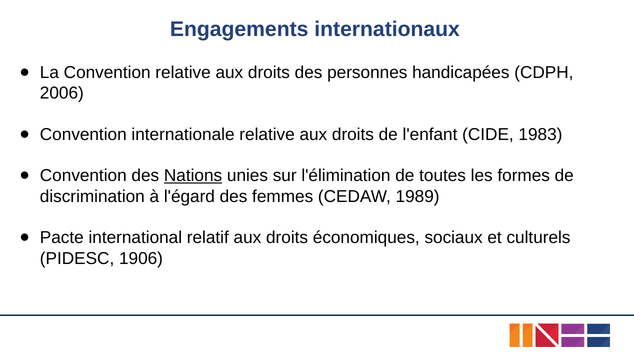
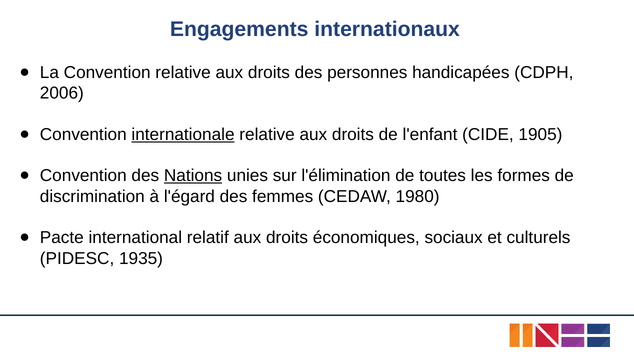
internationale underline: none -> present
1983: 1983 -> 1905
1989: 1989 -> 1980
1906: 1906 -> 1935
